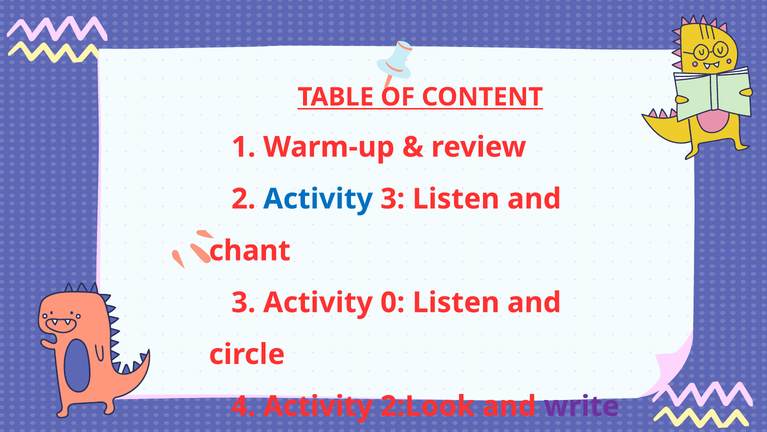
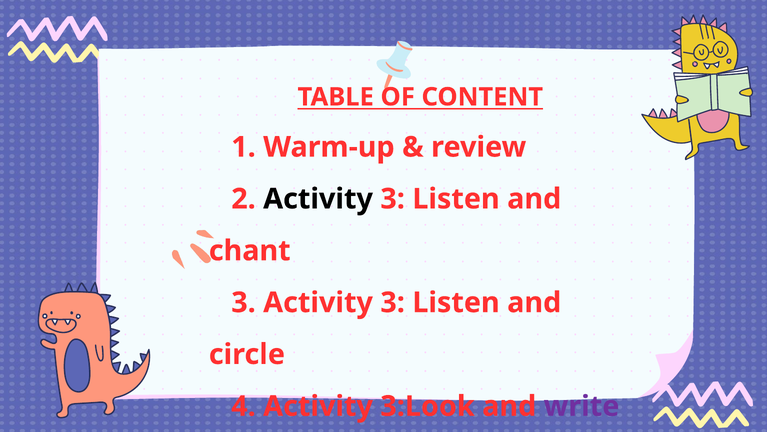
Activity at (318, 199) colour: blue -> black
3 Activity 0: 0 -> 3
2:Look: 2:Look -> 3:Look
